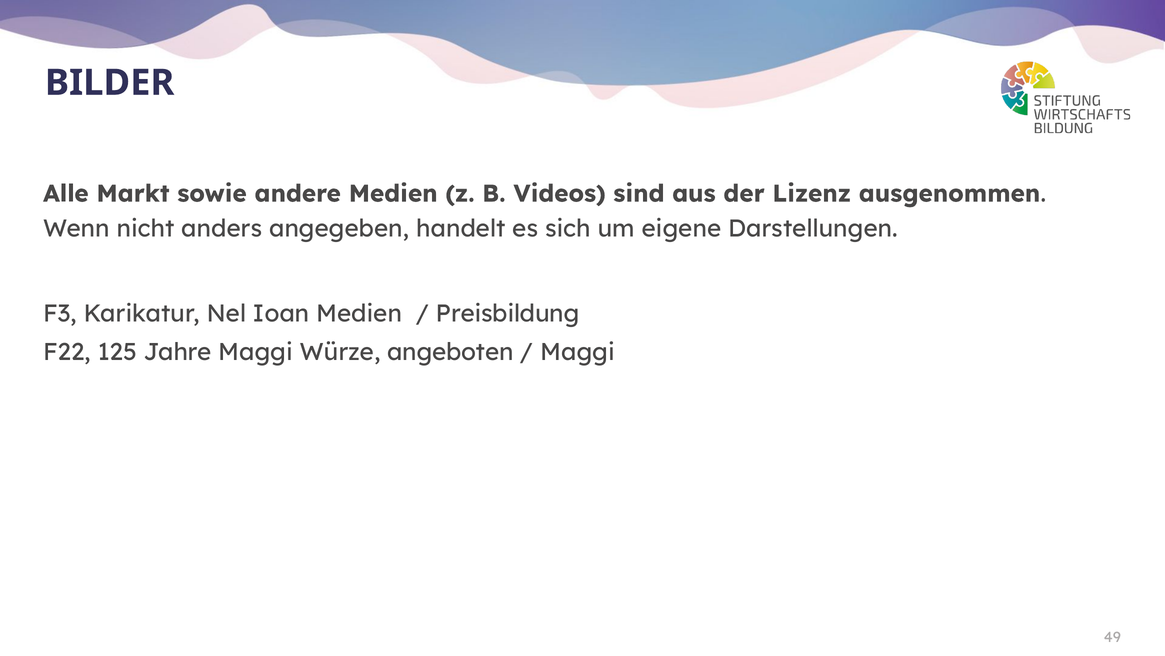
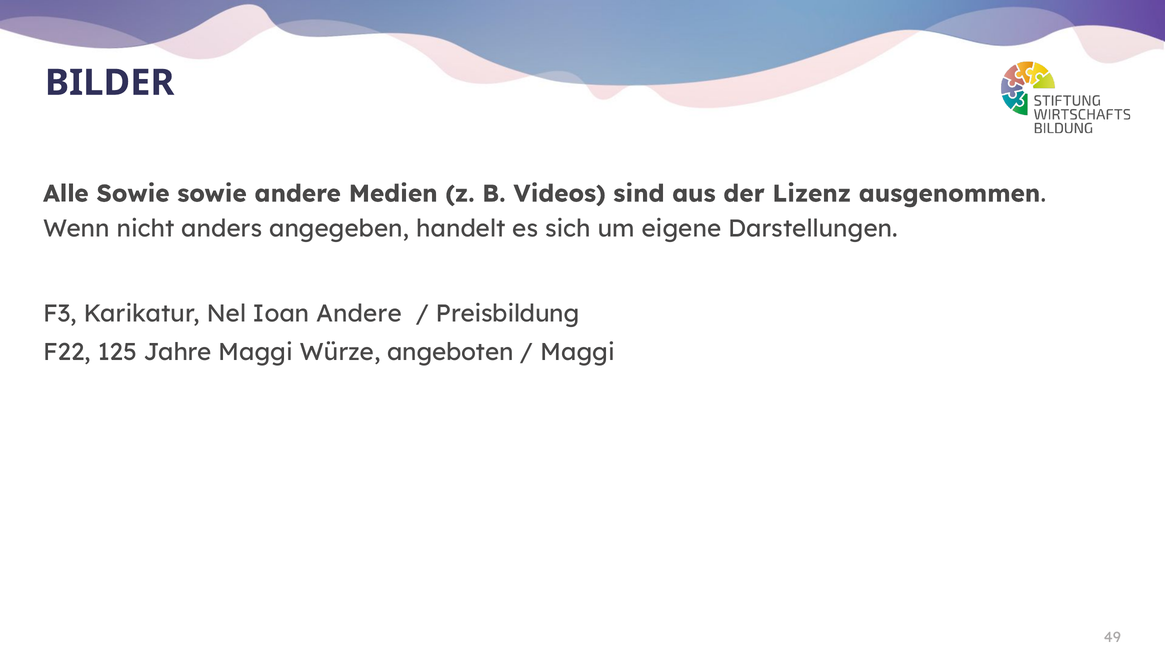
Alle Markt: Markt -> Sowie
Ioan Medien: Medien -> Andere
